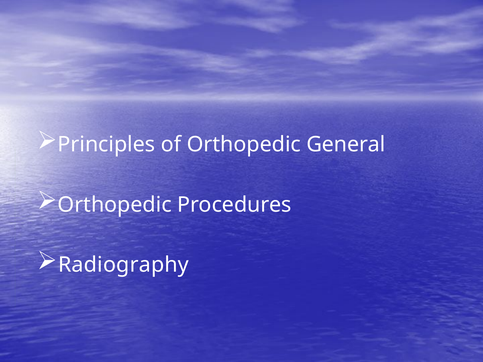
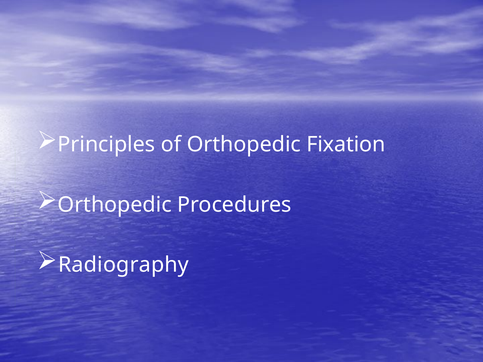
General: General -> Fixation
